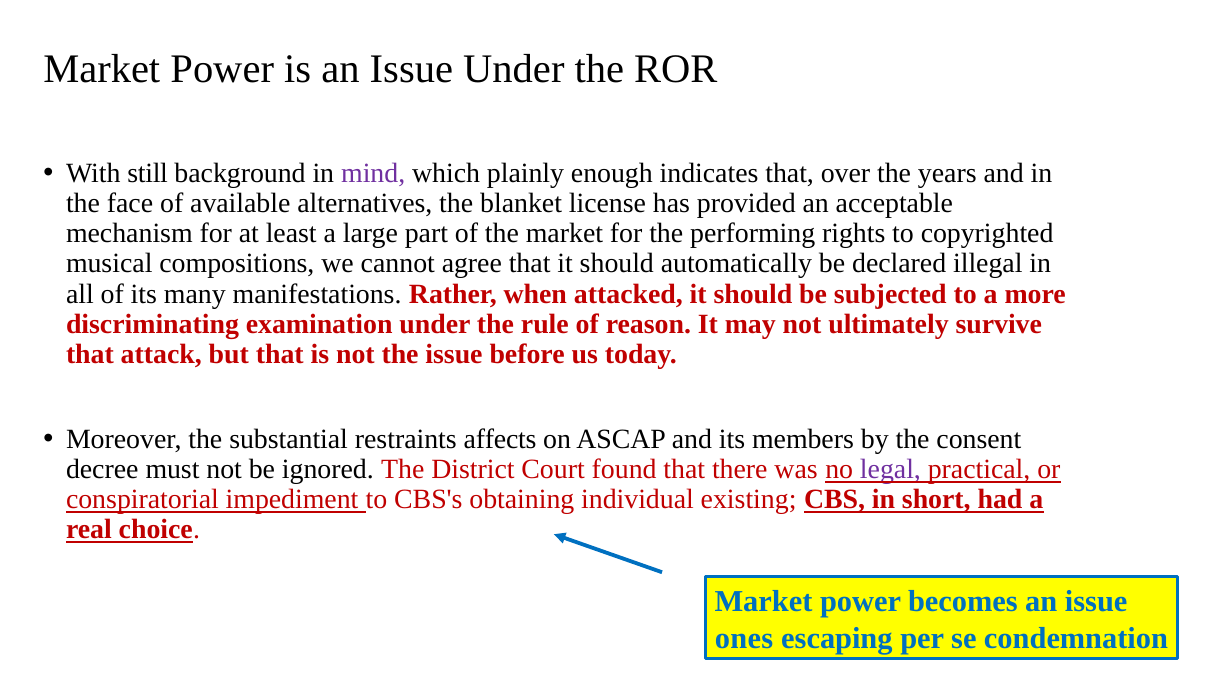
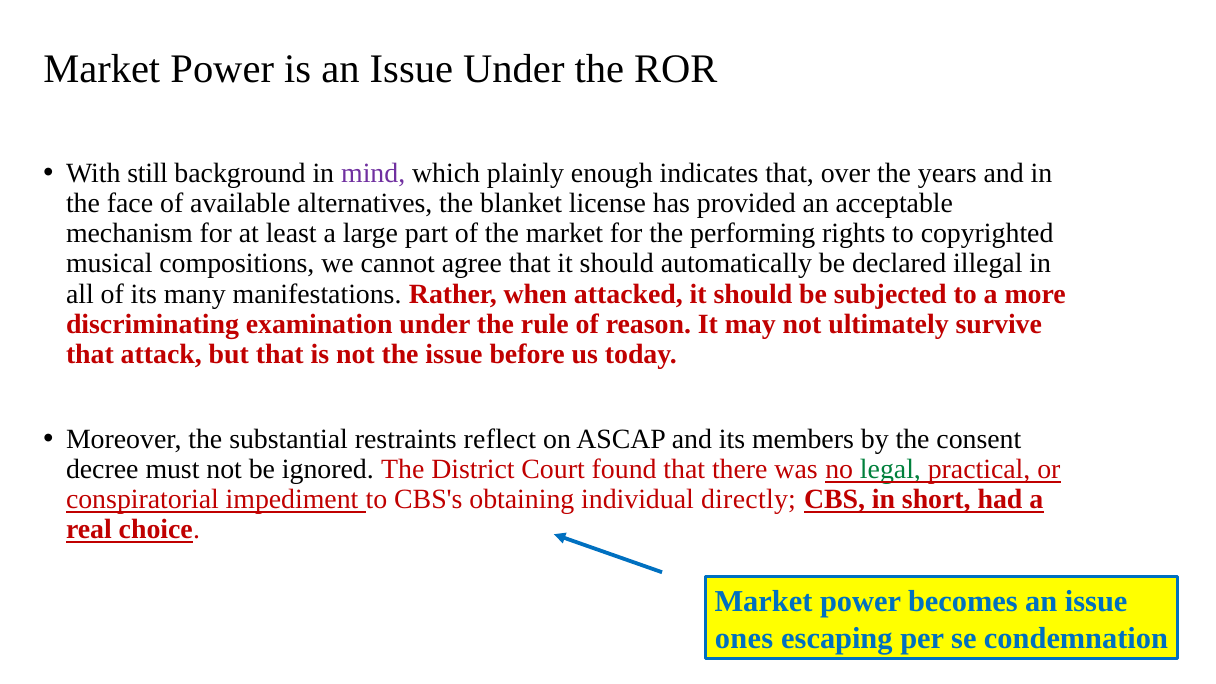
affects: affects -> reflect
legal colour: purple -> green
existing: existing -> directly
